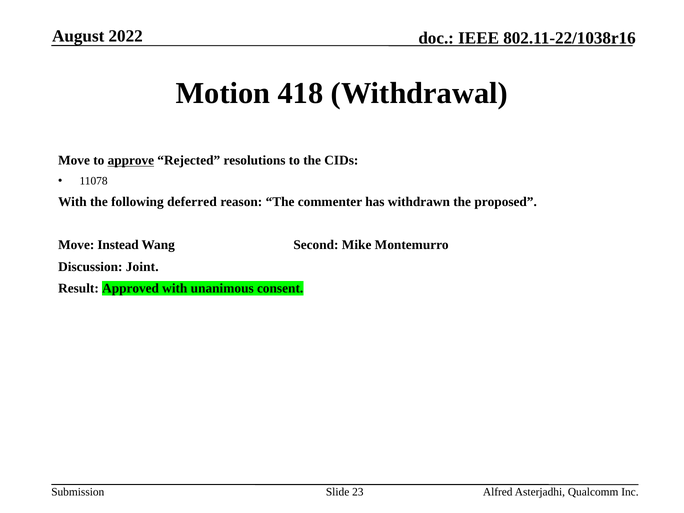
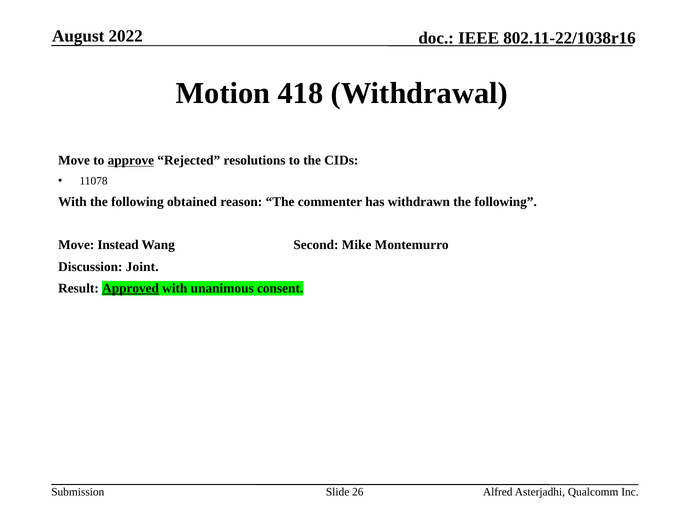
deferred: deferred -> obtained
withdrawn the proposed: proposed -> following
Approved underline: none -> present
23: 23 -> 26
